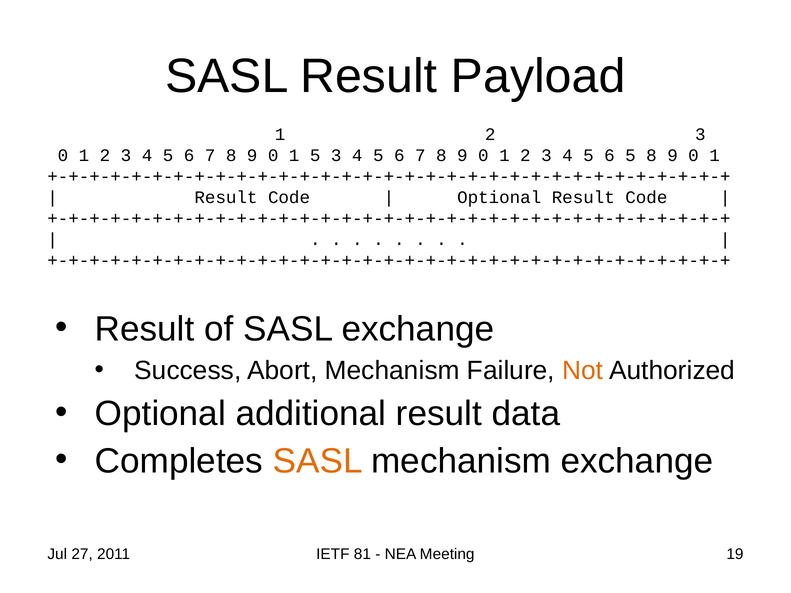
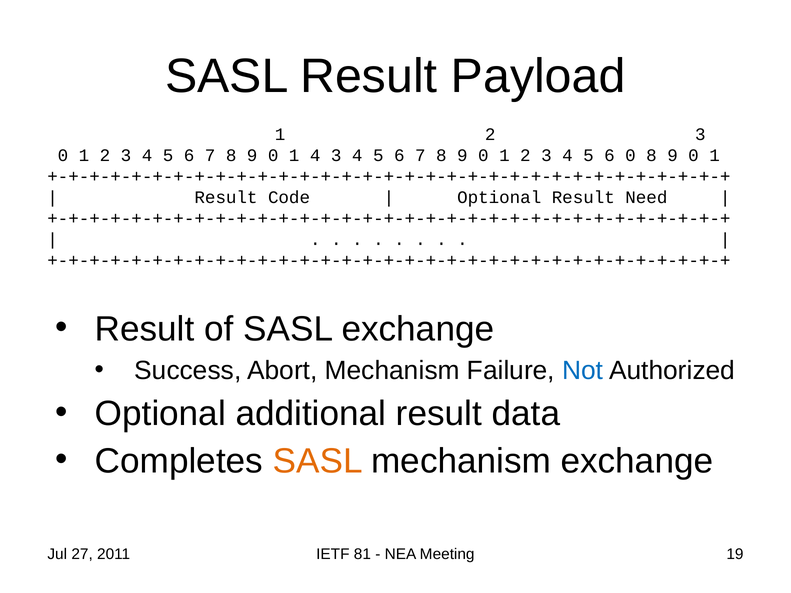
1 5: 5 -> 4
6 5: 5 -> 0
Optional Result Code: Code -> Need
Not colour: orange -> blue
